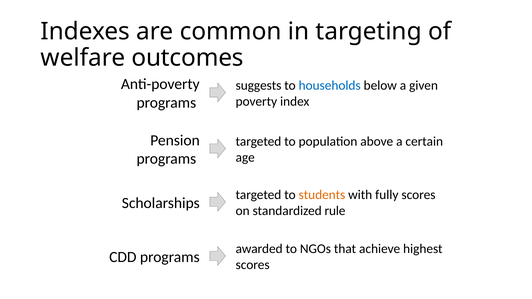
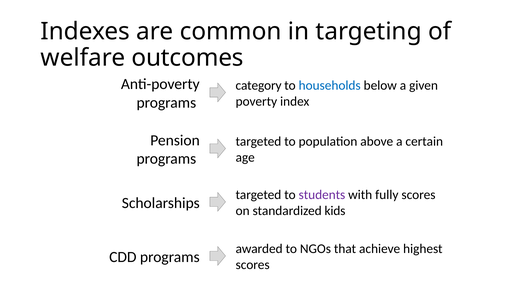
suggests: suggests -> category
students colour: orange -> purple
rule: rule -> kids
